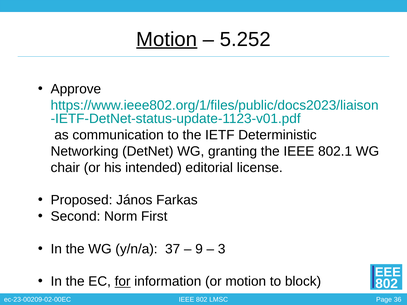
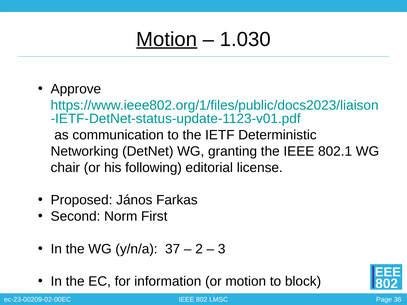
5.252: 5.252 -> 1.030
intended: intended -> following
9: 9 -> 2
for underline: present -> none
